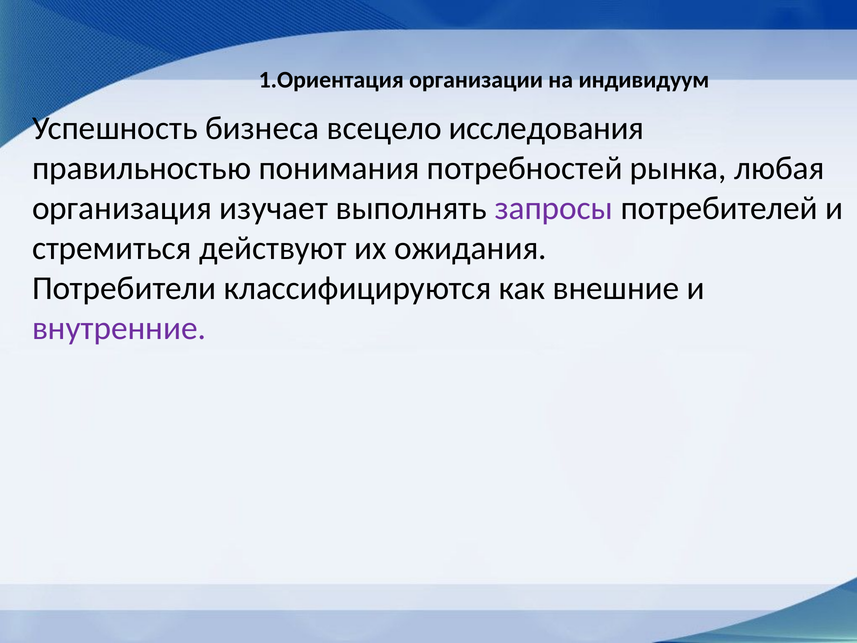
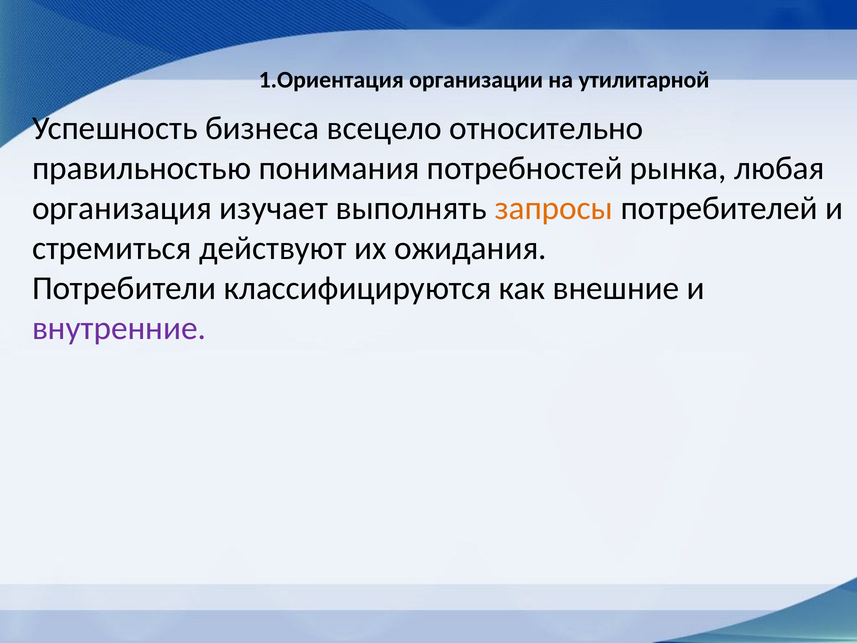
индивидуум: индивидуум -> утилитарной
исследования: исследования -> относительно
запросы colour: purple -> orange
